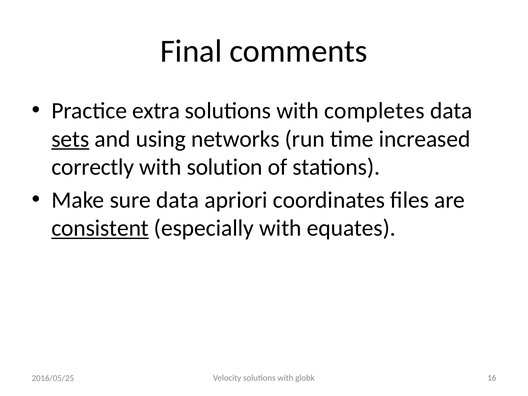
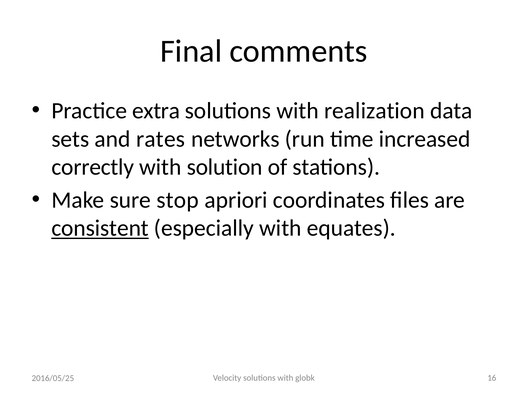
completes: completes -> realization
sets underline: present -> none
using: using -> rates
sure data: data -> stop
